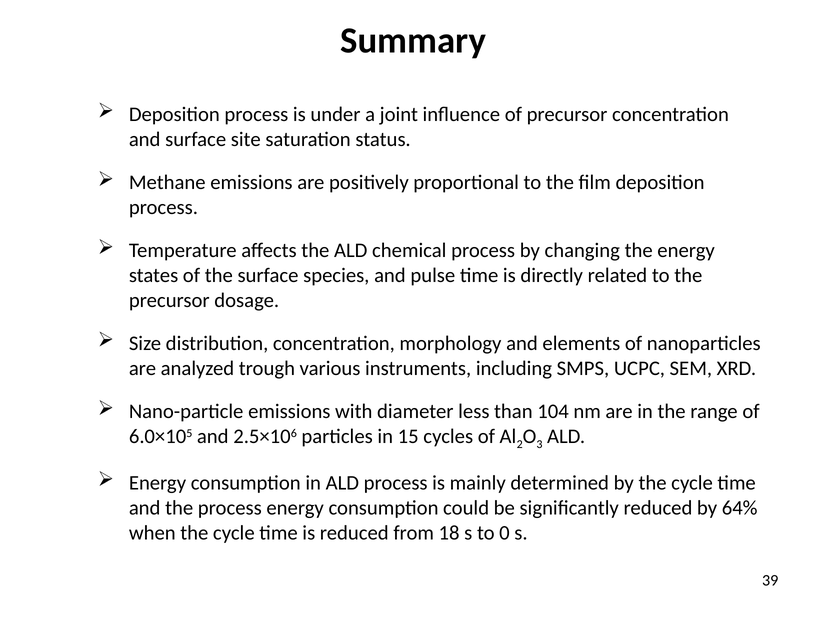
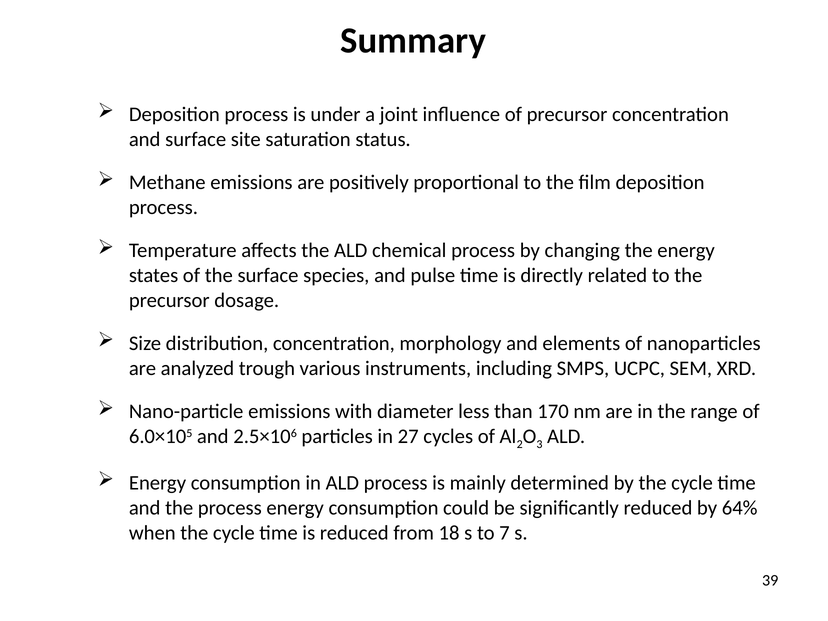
104: 104 -> 170
15: 15 -> 27
0: 0 -> 7
